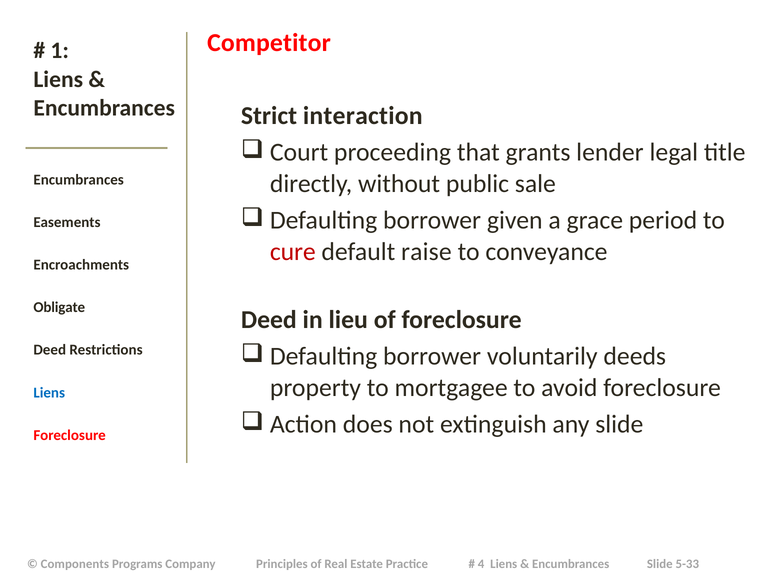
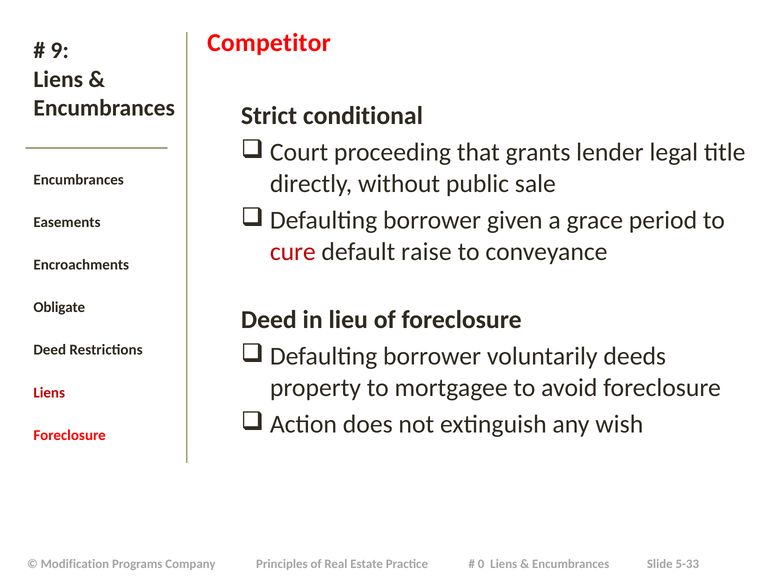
1: 1 -> 9
interaction: interaction -> conditional
Liens at (49, 393) colour: blue -> red
any slide: slide -> wish
Components: Components -> Modification
4: 4 -> 0
